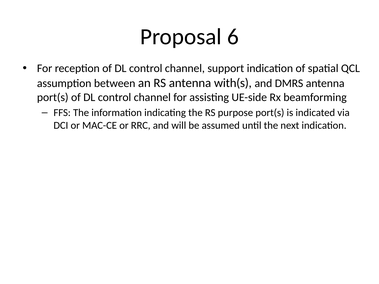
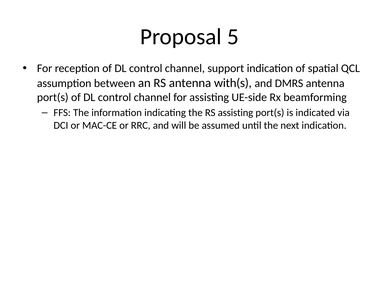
6: 6 -> 5
RS purpose: purpose -> assisting
